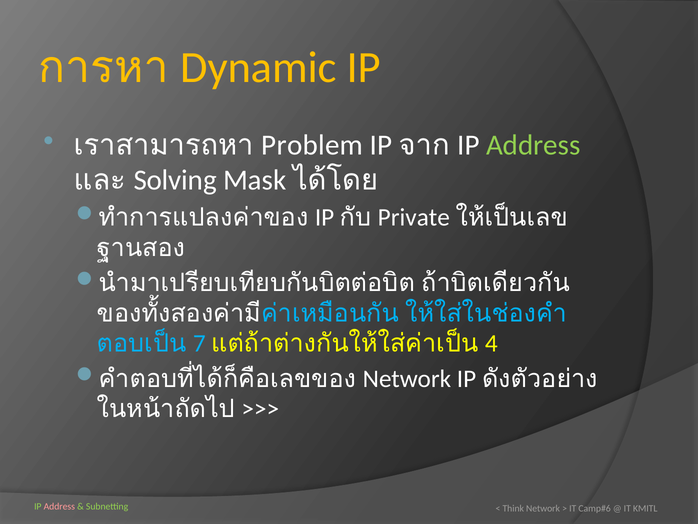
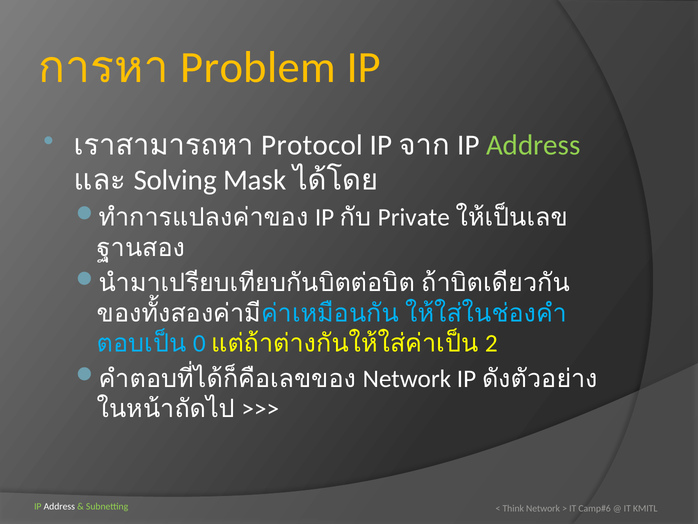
Dynamic: Dynamic -> Problem
Problem: Problem -> Protocol
7: 7 -> 0
4: 4 -> 2
Address at (59, 506) colour: pink -> white
